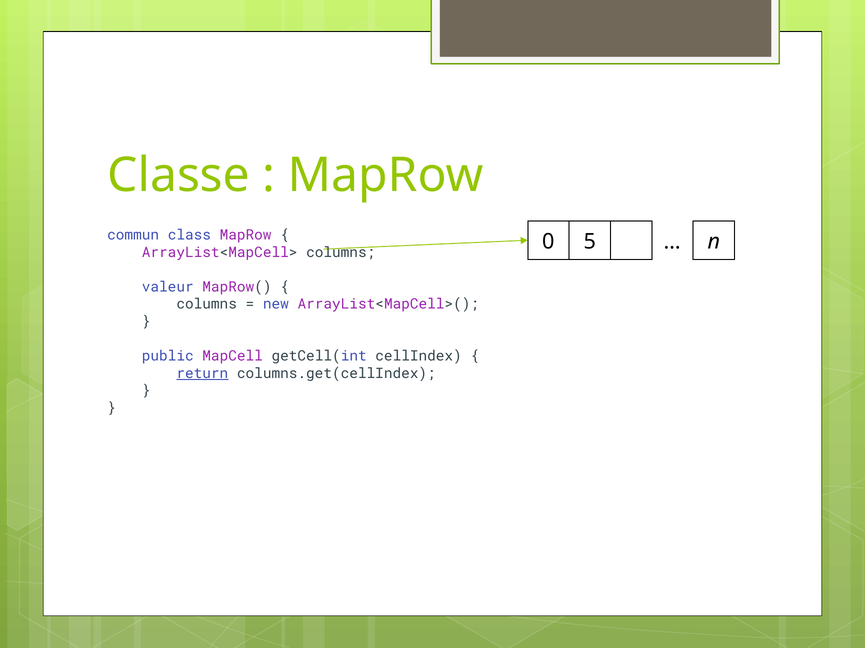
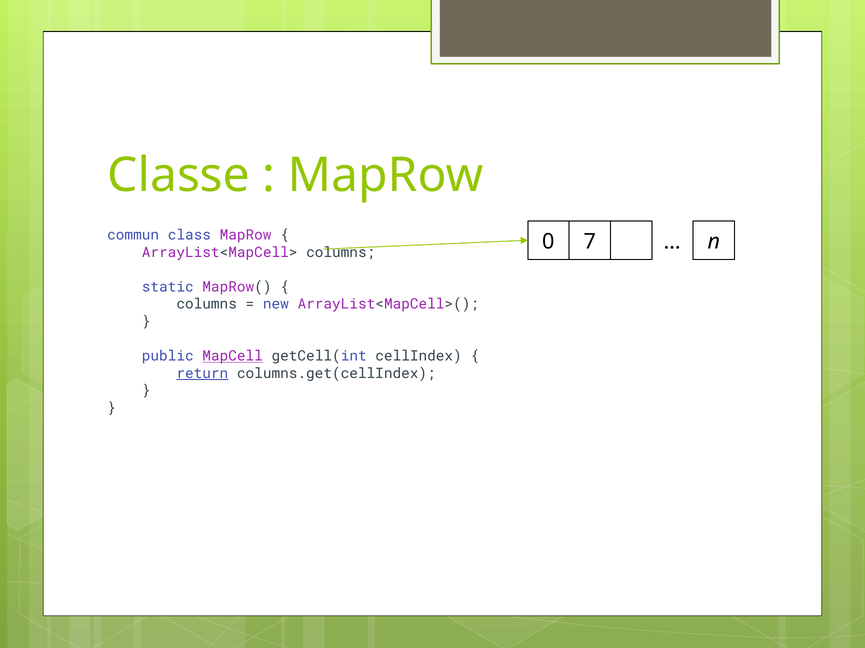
5: 5 -> 7
valeur: valeur -> static
MapCell underline: none -> present
